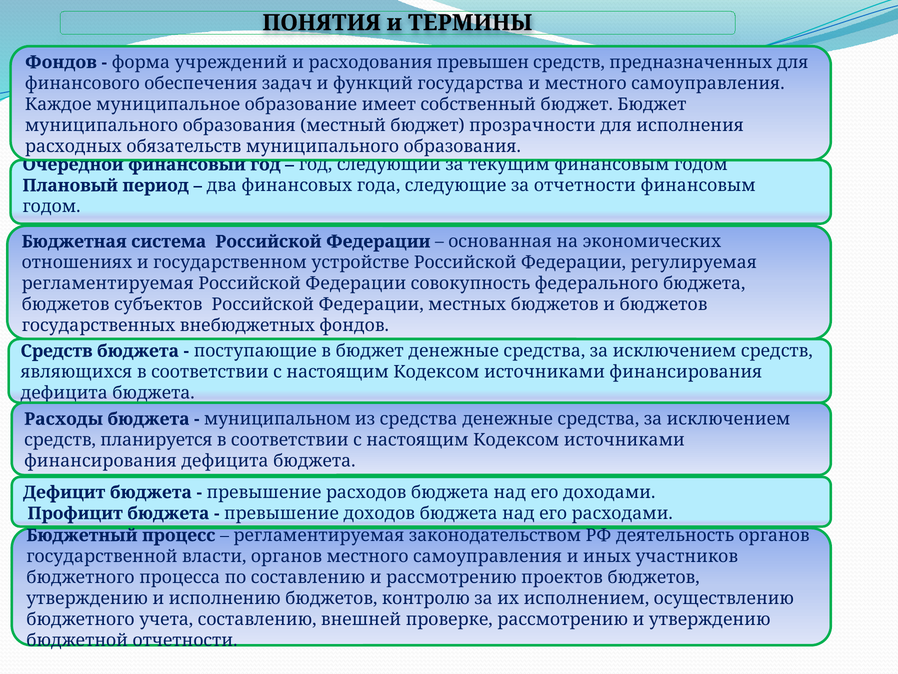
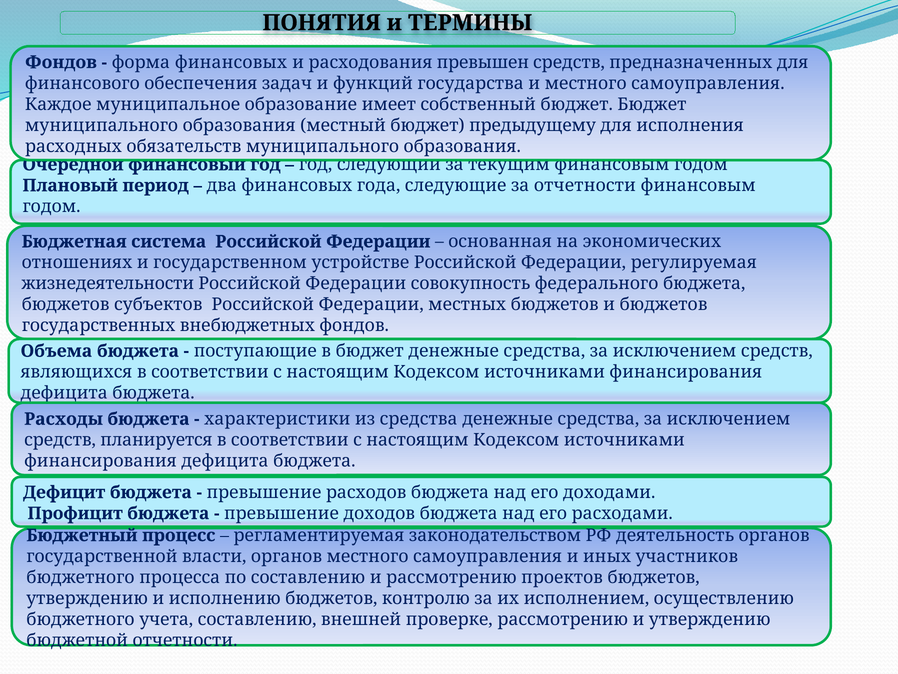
форма учреждений: учреждений -> финансовых
прозрачности: прозрачности -> предыдущему
регламентируемая at (108, 283): регламентируемая -> жизнедеятельности
Средств at (57, 351): Средств -> Объема
муниципальном: муниципальном -> характеристики
